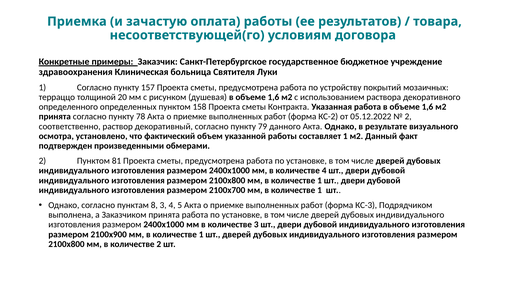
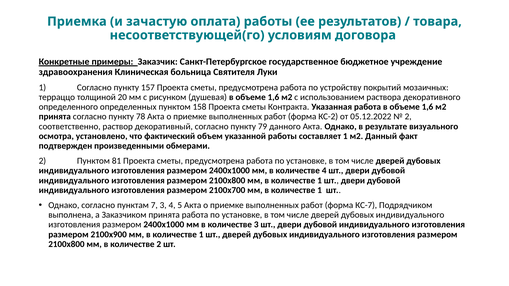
8: 8 -> 7
КС-3: КС-3 -> КС-7
